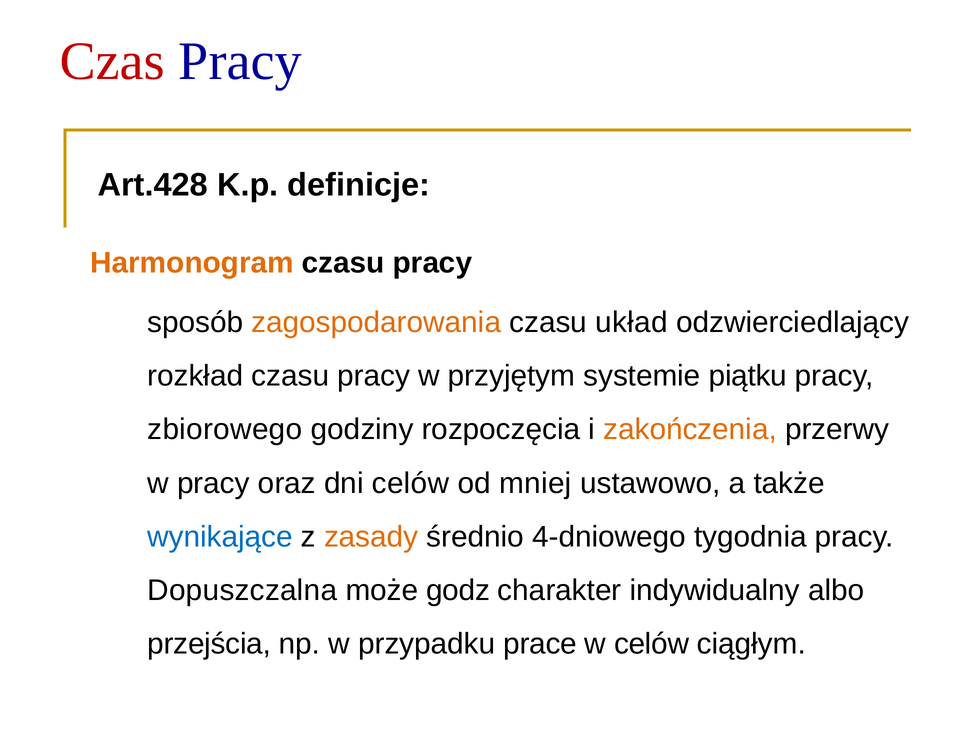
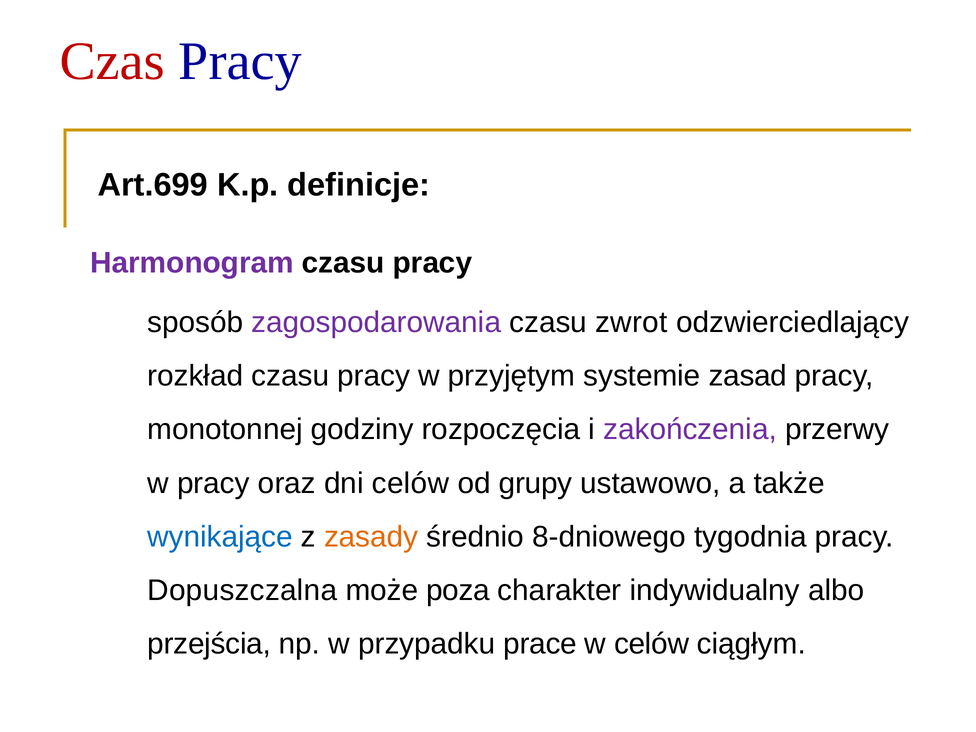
Art.428: Art.428 -> Art.699
Harmonogram colour: orange -> purple
zagospodarowania colour: orange -> purple
układ: układ -> zwrot
piątku: piątku -> zasad
zbiorowego: zbiorowego -> monotonnej
zakończenia colour: orange -> purple
mniej: mniej -> grupy
4-dniowego: 4-dniowego -> 8-dniowego
godz: godz -> poza
